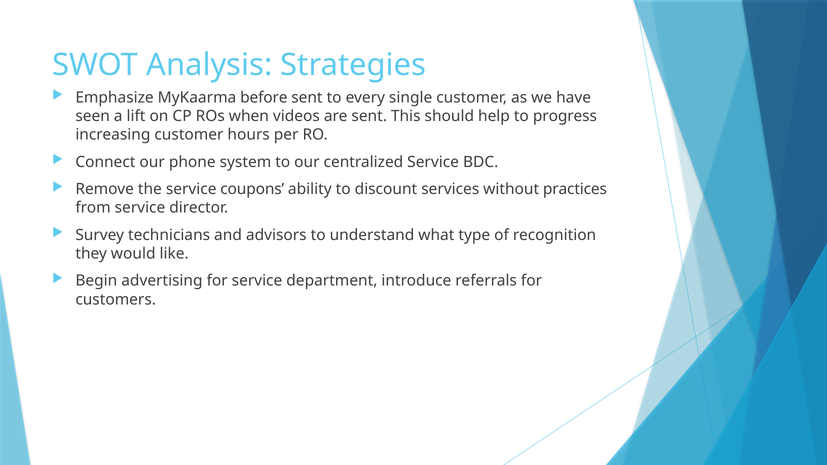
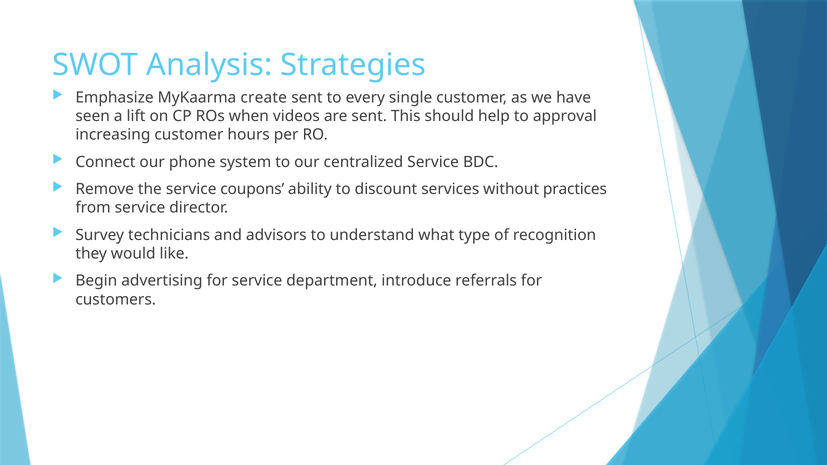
before: before -> create
progress: progress -> approval
